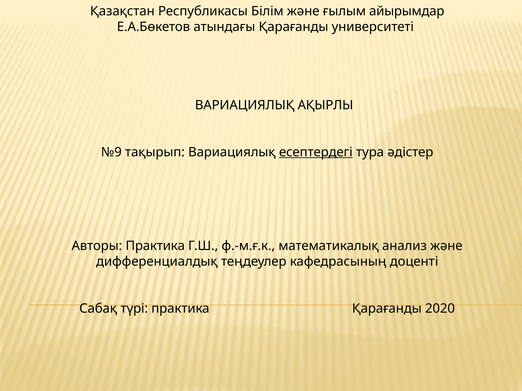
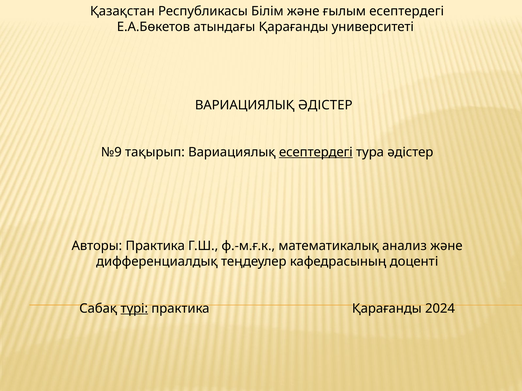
ғылым айырымдар: айырымдар -> есептердегі
ВАРИАЦИЯЛЫҚ АҚЫРЛЫ: АҚЫРЛЫ -> ӘДІСТЕР
түрі underline: none -> present
2020: 2020 -> 2024
